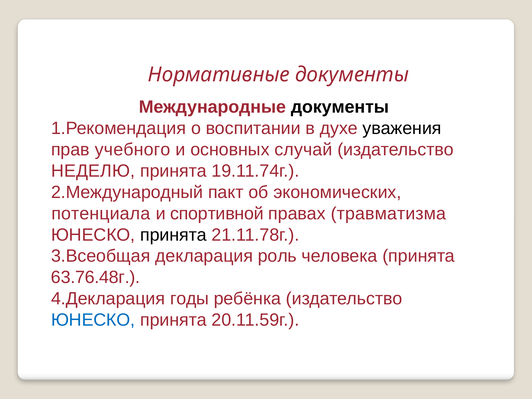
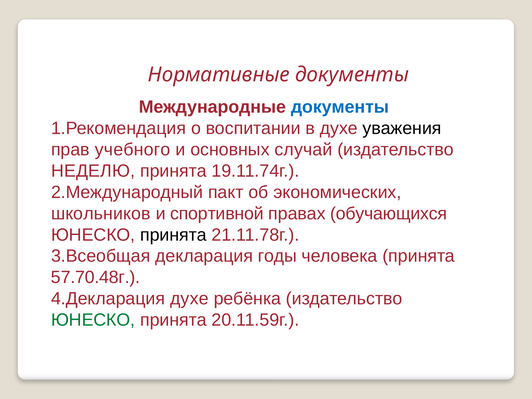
документы at (340, 107) colour: black -> blue
потенциала: потенциала -> школьников
травматизма: травматизма -> обучающихся
роль: роль -> годы
63.76.48г: 63.76.48г -> 57.70.48г
4.Декларация годы: годы -> духе
ЮНЕСКО at (93, 320) colour: blue -> green
